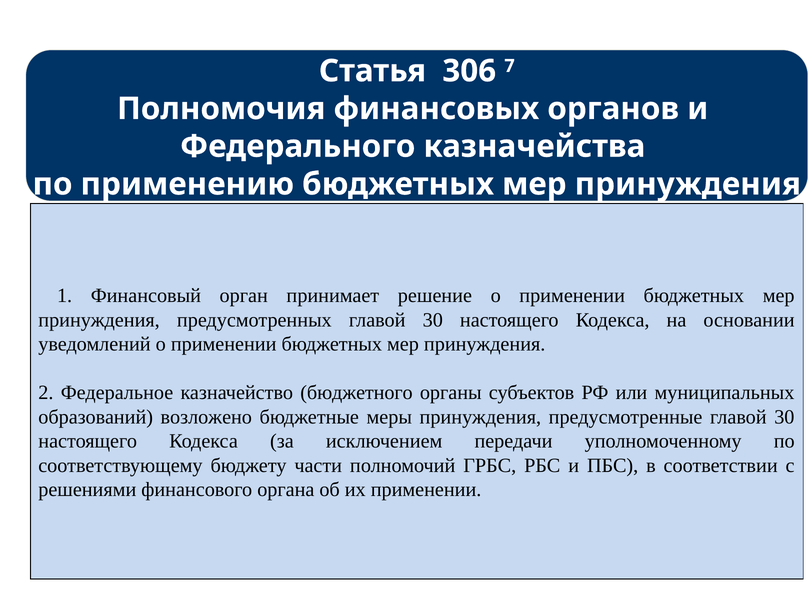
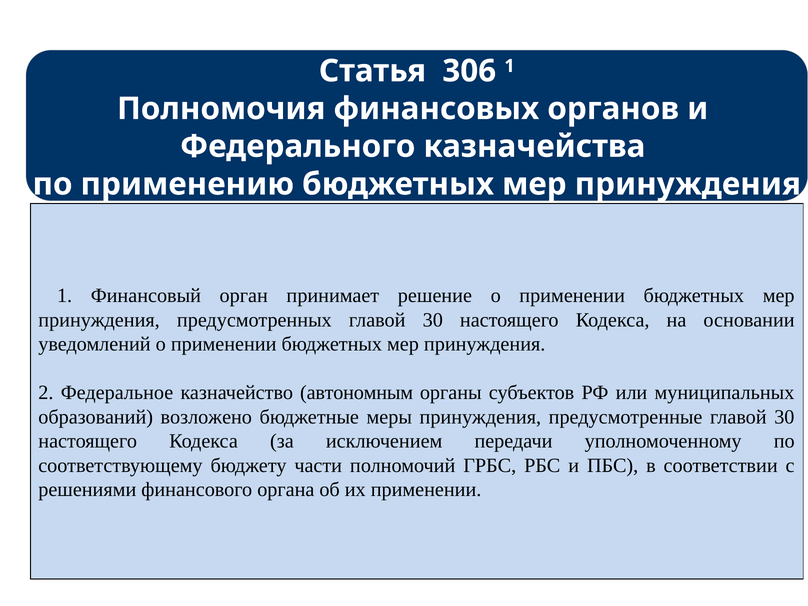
306 7: 7 -> 1
бюджетного: бюджетного -> автономным
